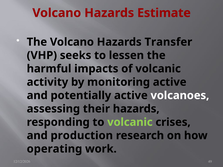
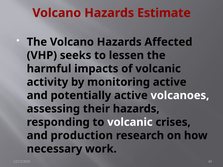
Transfer: Transfer -> Affected
volcanic at (130, 122) colour: light green -> white
operating: operating -> necessary
